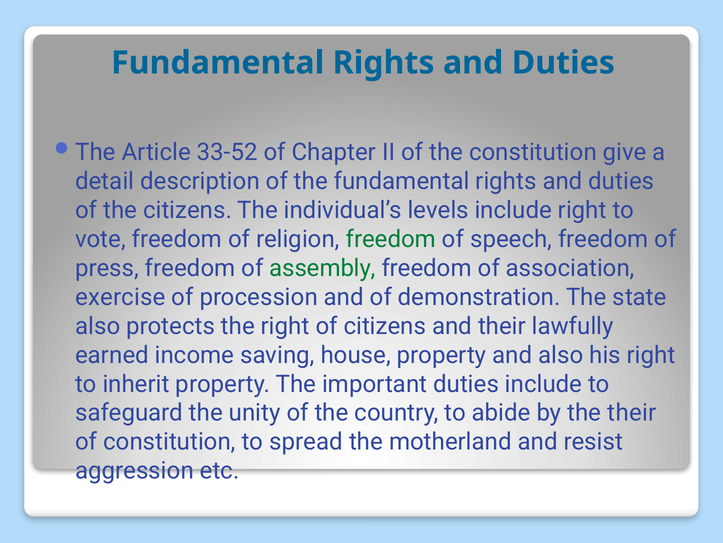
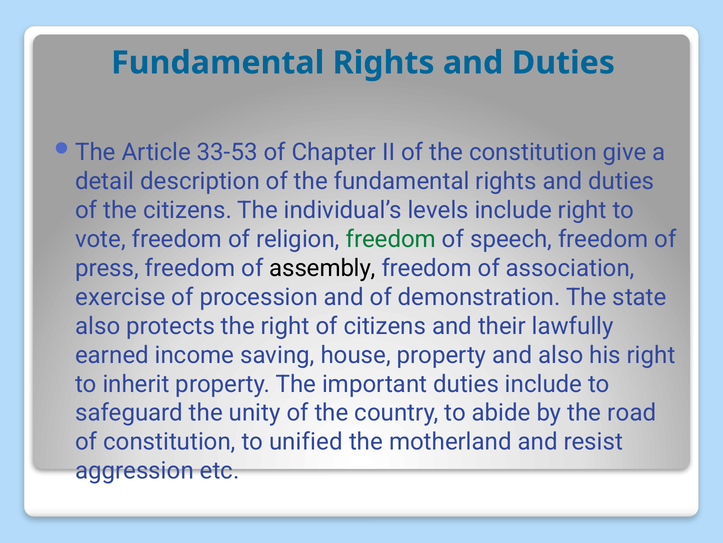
33-52: 33-52 -> 33-53
assembly colour: green -> black
the their: their -> road
spread: spread -> unified
